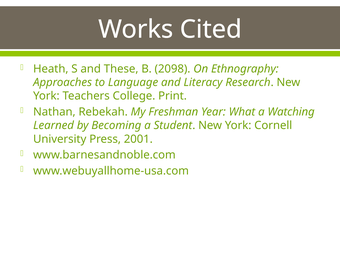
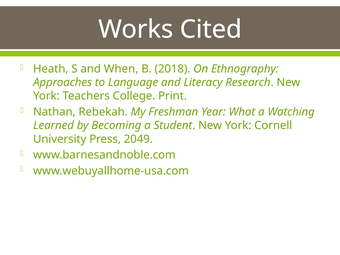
These: These -> When
2098: 2098 -> 2018
2001: 2001 -> 2049
